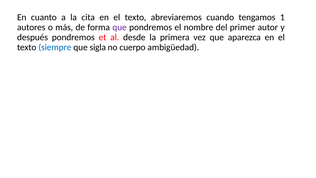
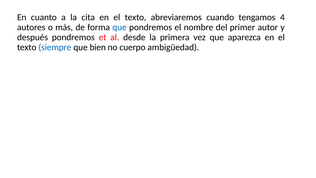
1: 1 -> 4
que at (120, 27) colour: purple -> blue
sigla: sigla -> bien
